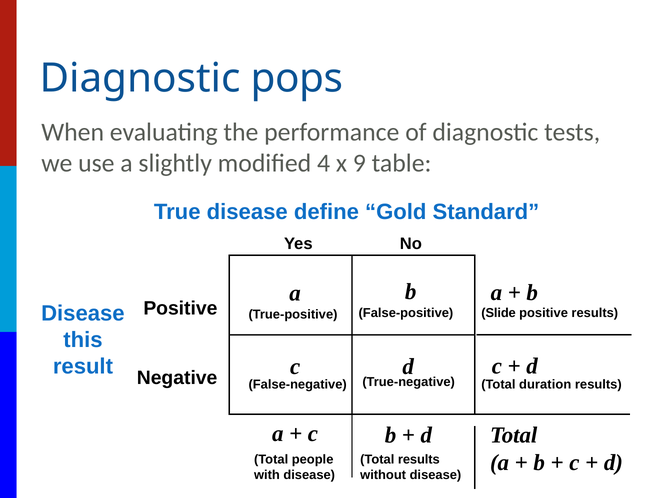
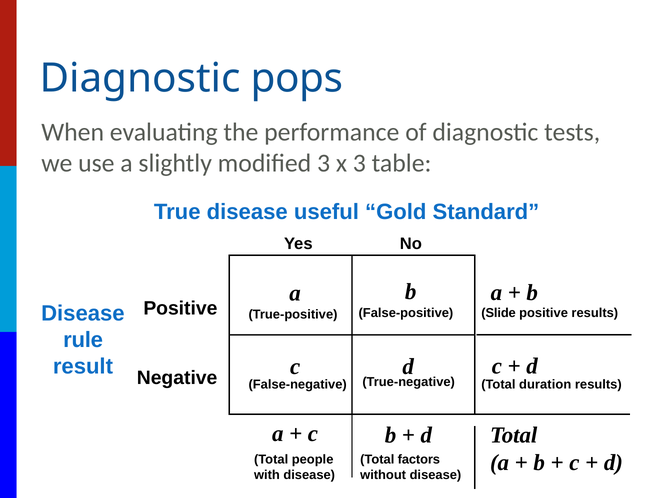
modified 4: 4 -> 3
x 9: 9 -> 3
define: define -> useful
this: this -> rule
Total results: results -> factors
